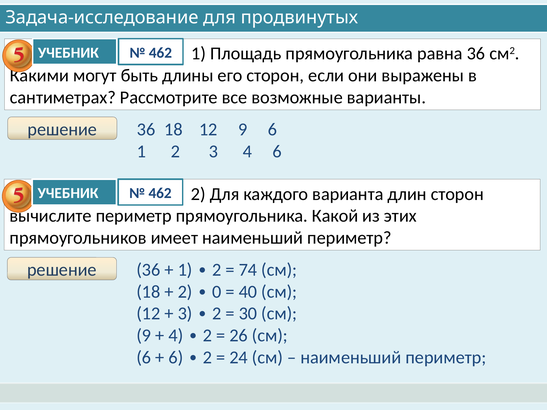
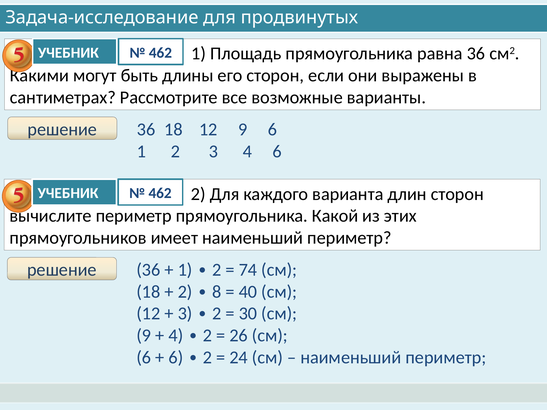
0: 0 -> 8
